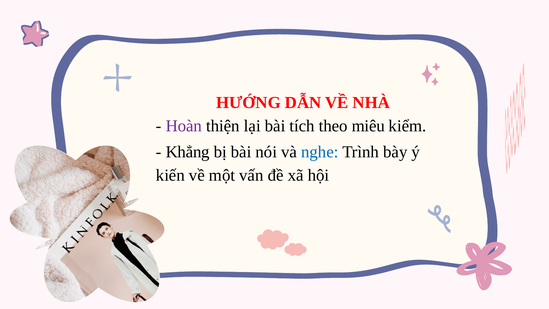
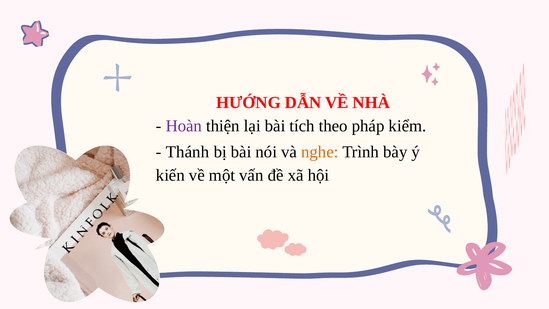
miêu: miêu -> pháp
Khẳng: Khẳng -> Thánh
nghe colour: blue -> orange
